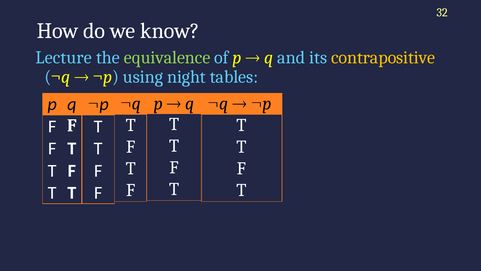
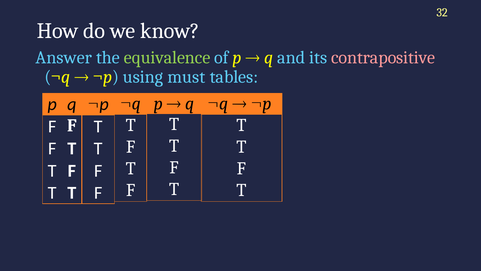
Lecture: Lecture -> Answer
contrapositive colour: yellow -> pink
night: night -> must
